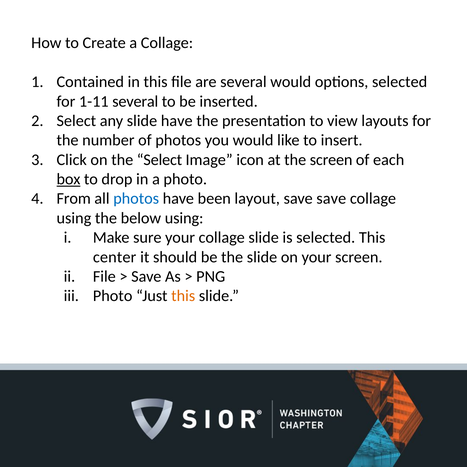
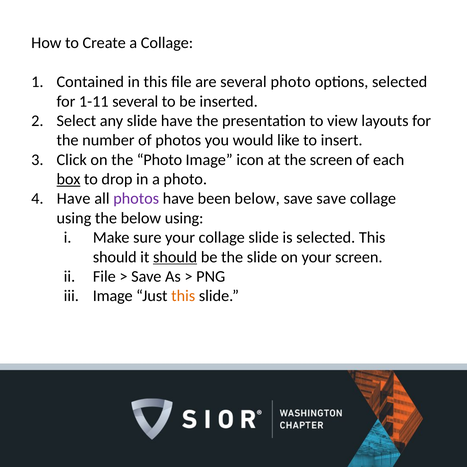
several would: would -> photo
the Select: Select -> Photo
From at (74, 199): From -> Have
photos at (136, 199) colour: blue -> purple
been layout: layout -> below
center at (115, 257): center -> should
should at (175, 257) underline: none -> present
Photo at (113, 296): Photo -> Image
